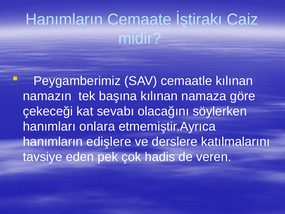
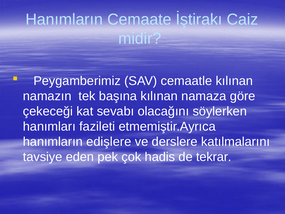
onlara: onlara -> fazileti
veren: veren -> tekrar
